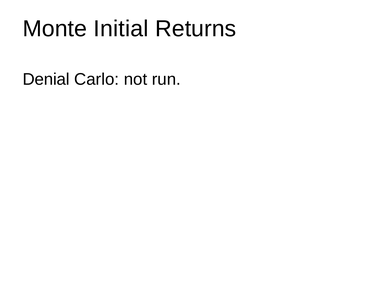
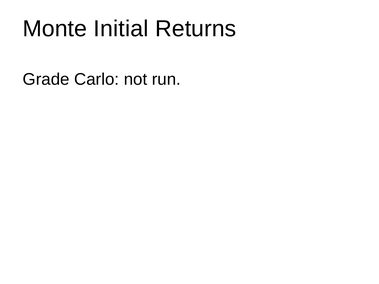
Denial: Denial -> Grade
